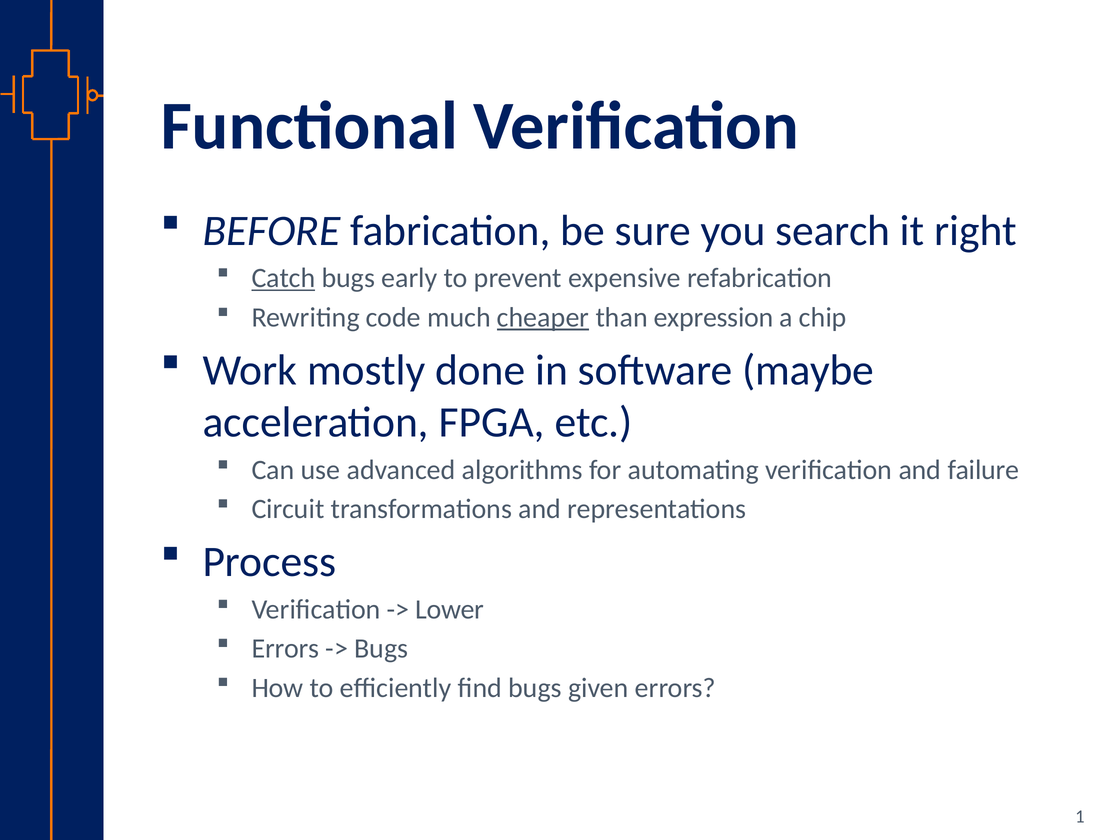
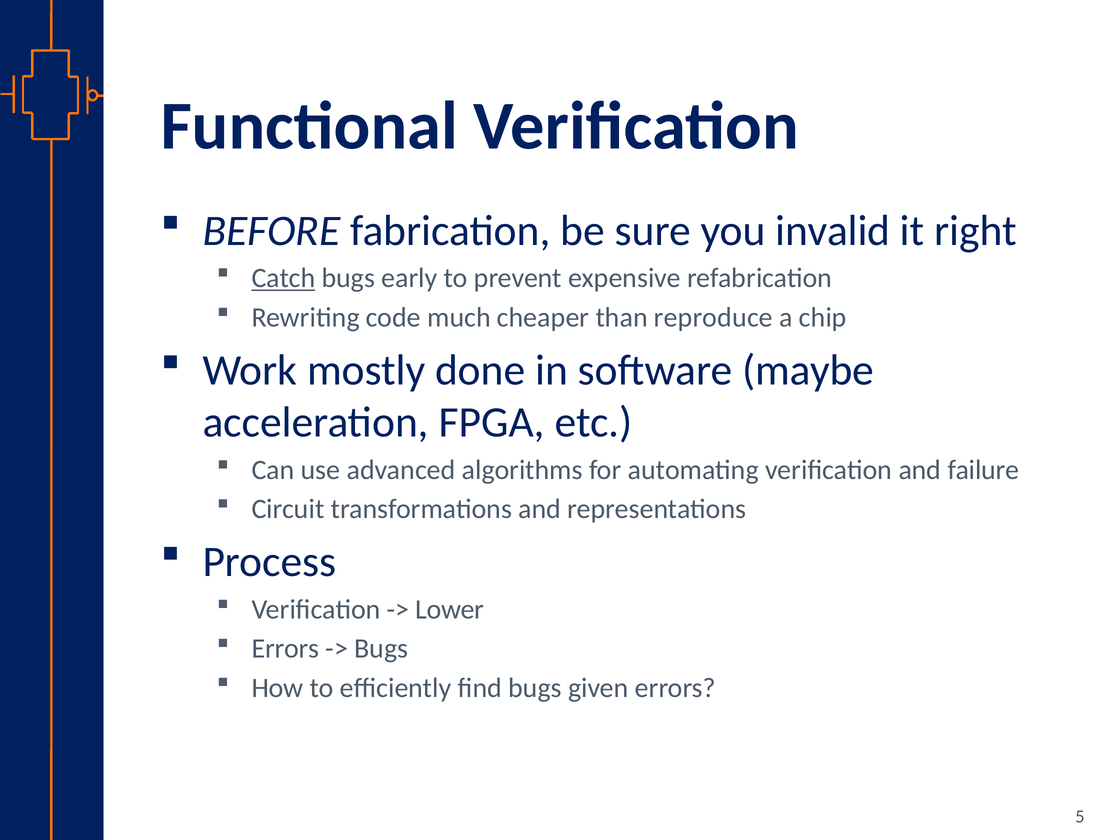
search: search -> invalid
cheaper underline: present -> none
expression: expression -> reproduce
1: 1 -> 5
